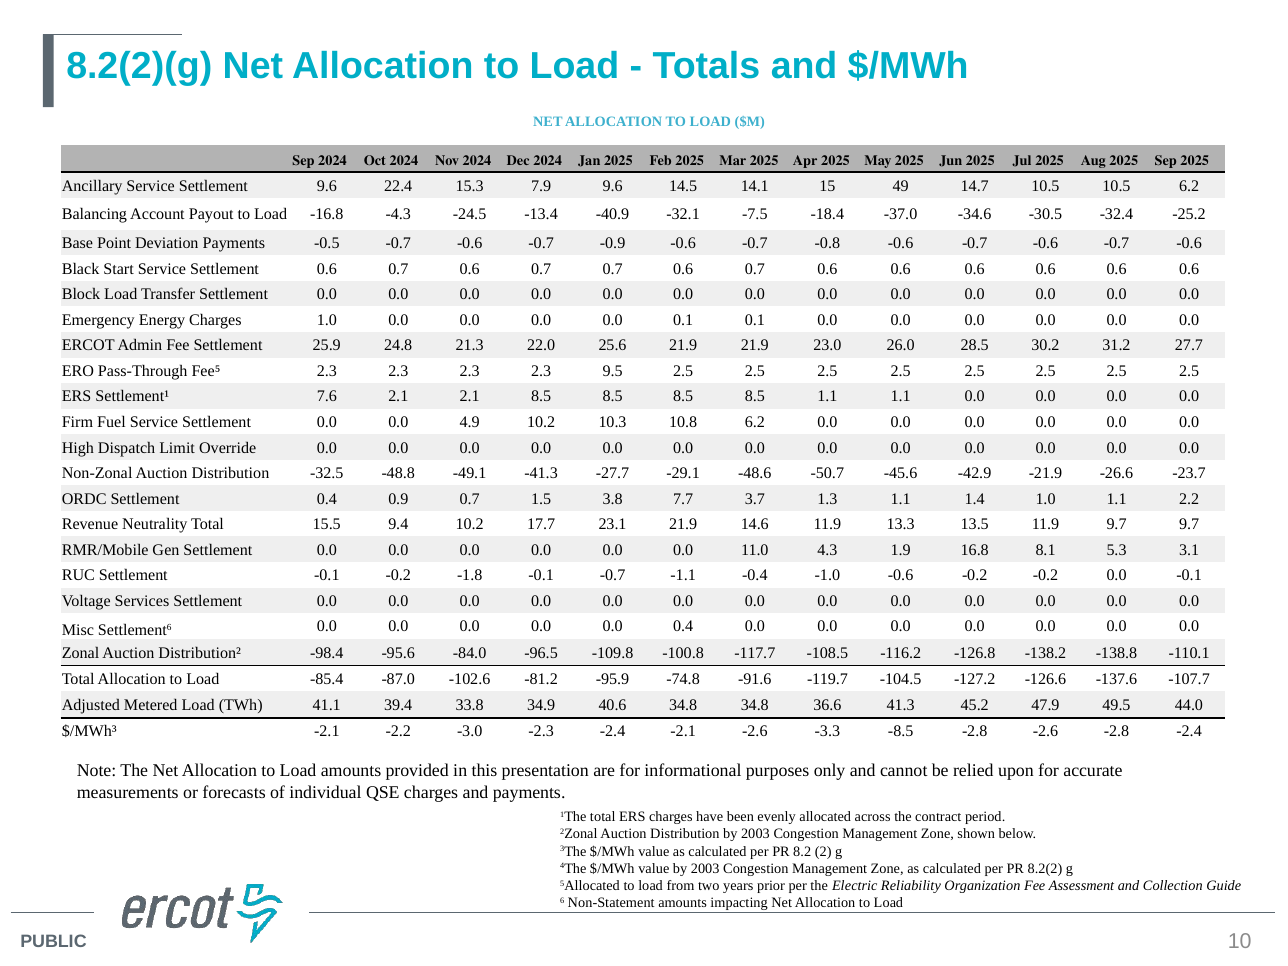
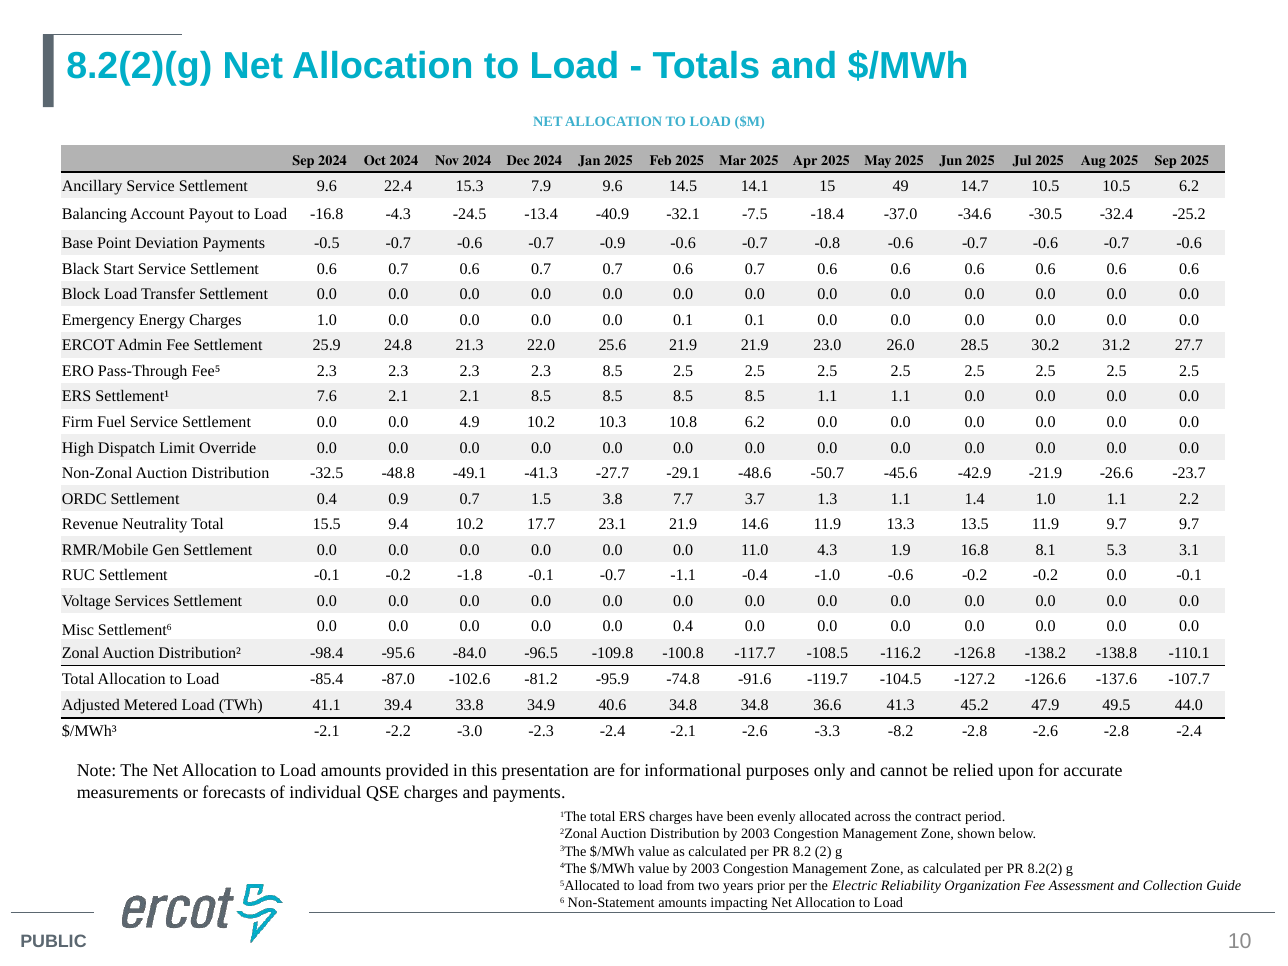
2.3 9.5: 9.5 -> 8.5
-8.5: -8.5 -> -8.2
